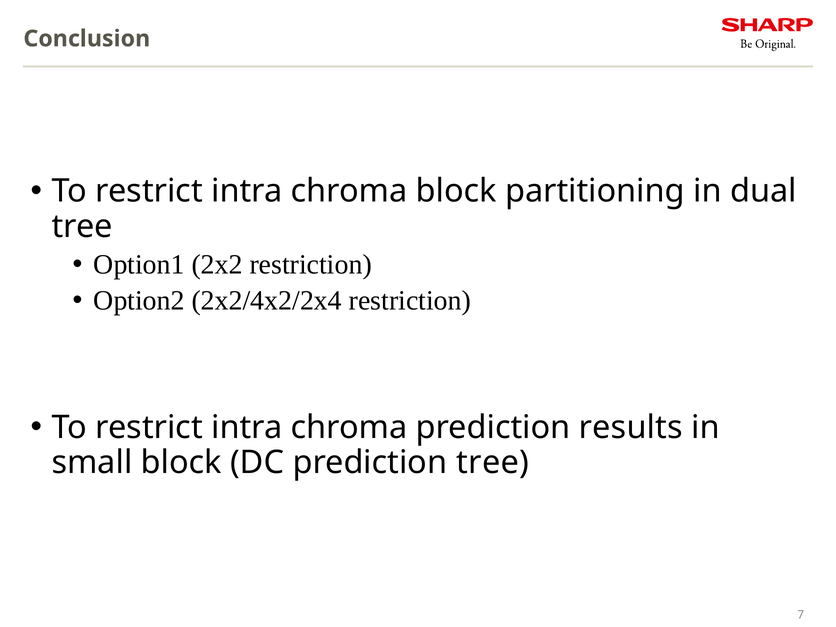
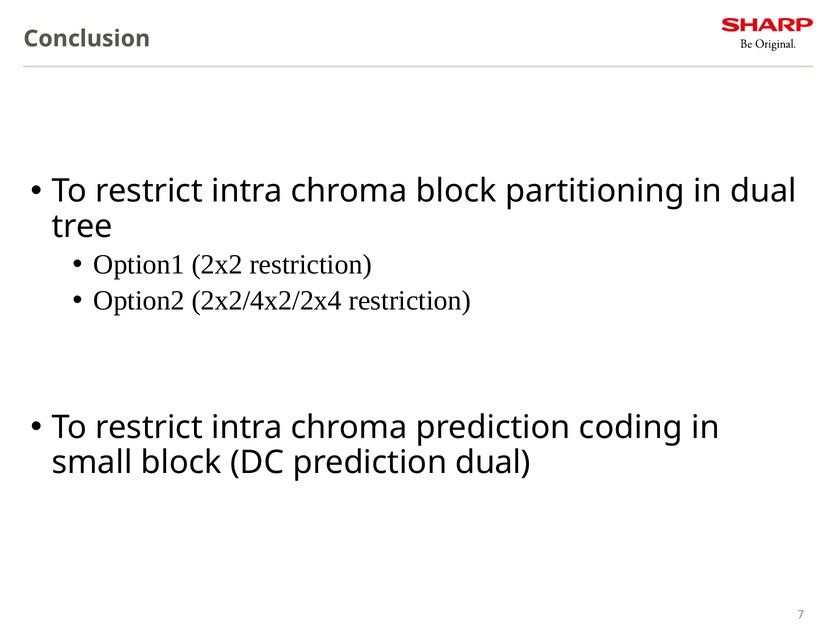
results: results -> coding
prediction tree: tree -> dual
